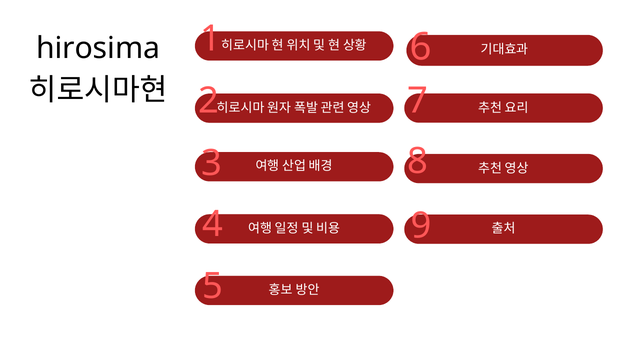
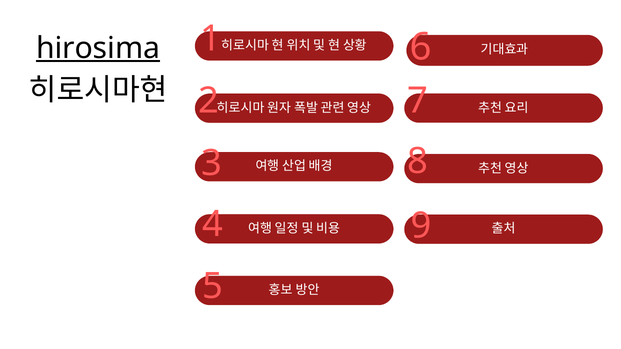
hirosima underline: none -> present
